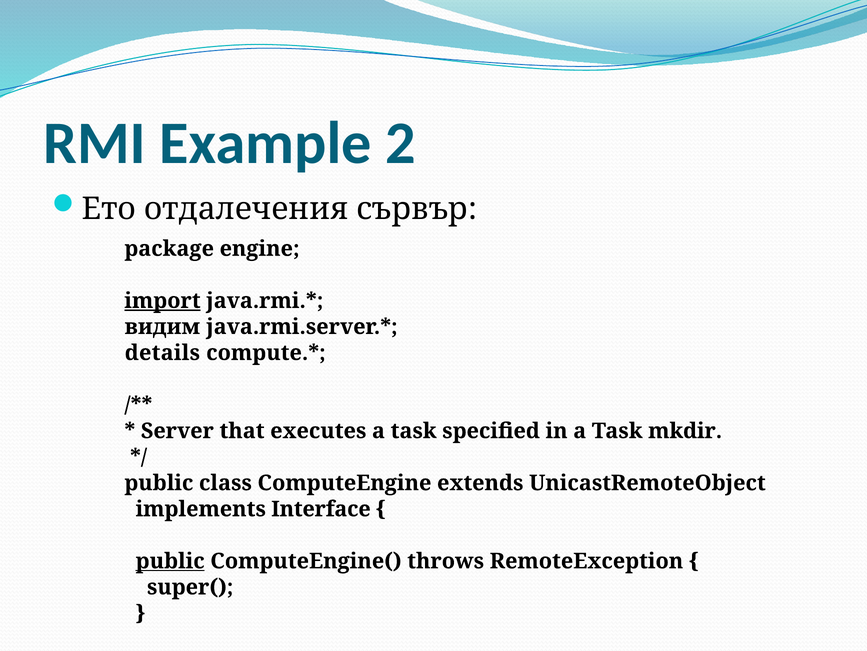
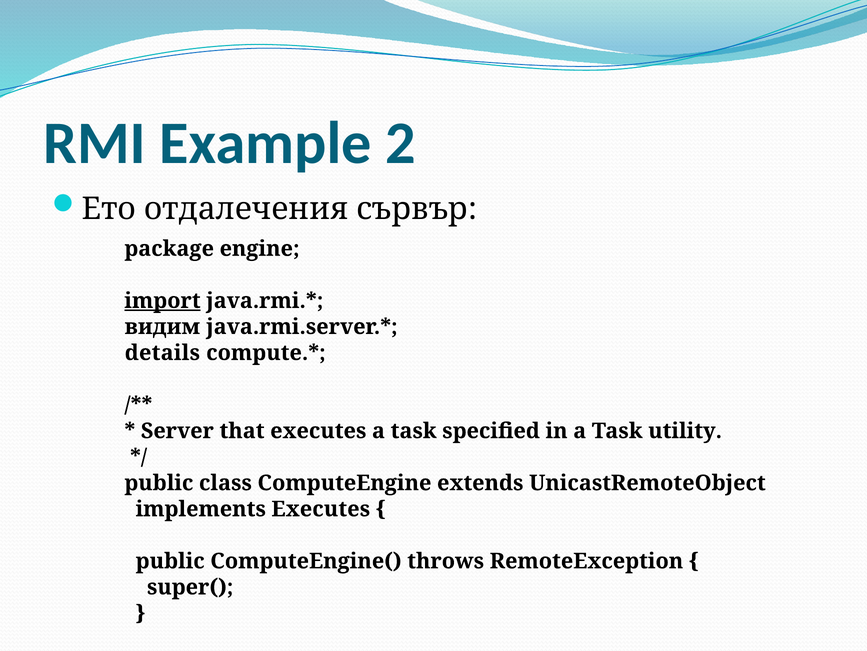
mkdir: mkdir -> utility
implements Interface: Interface -> Executes
public at (170, 561) underline: present -> none
